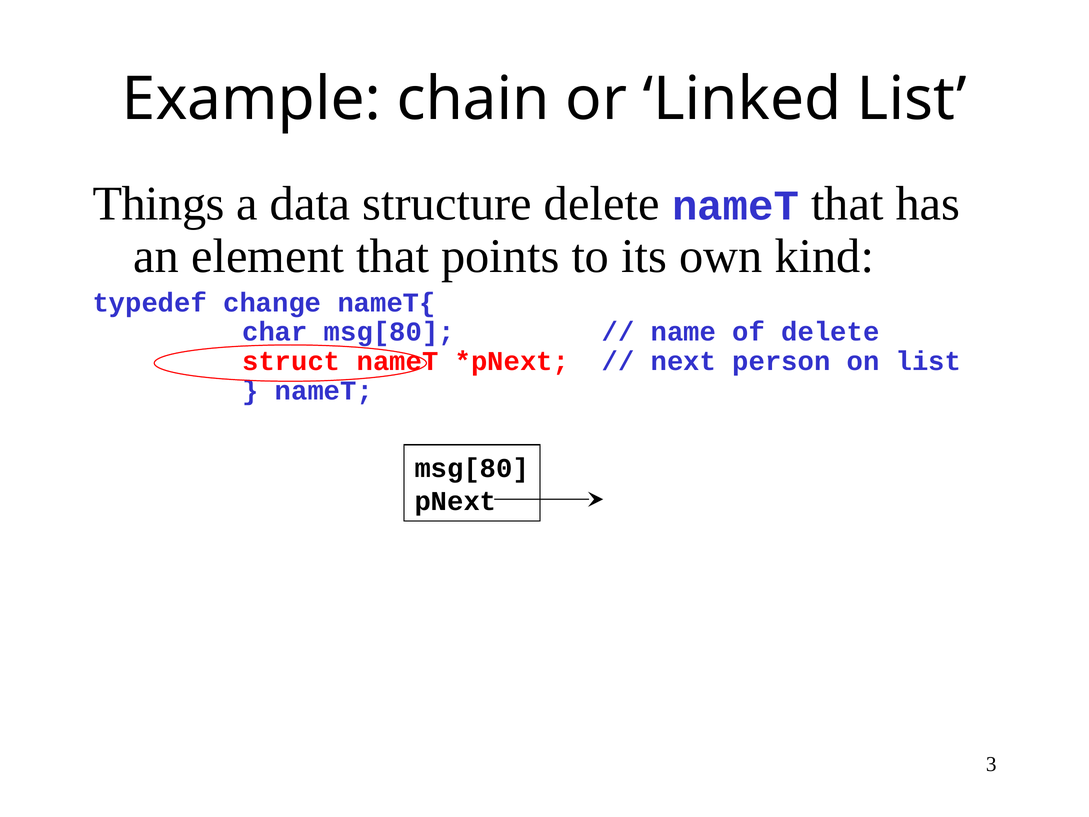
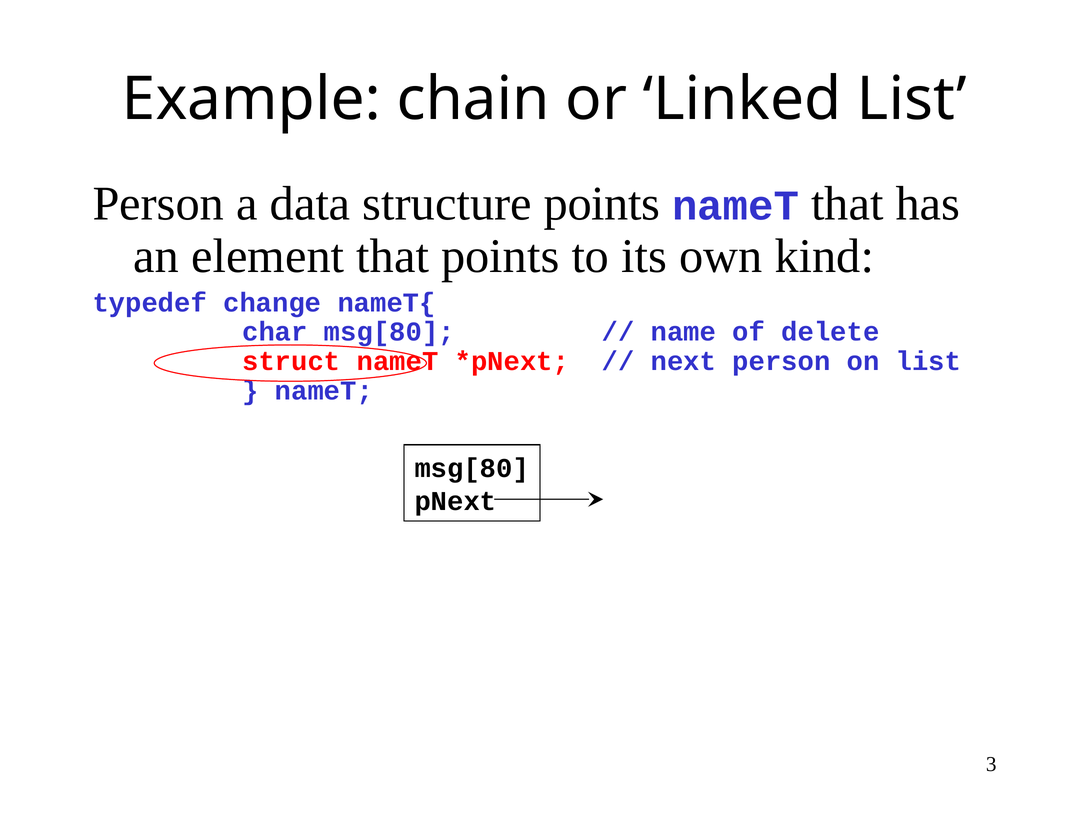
Things at (159, 204): Things -> Person
structure delete: delete -> points
